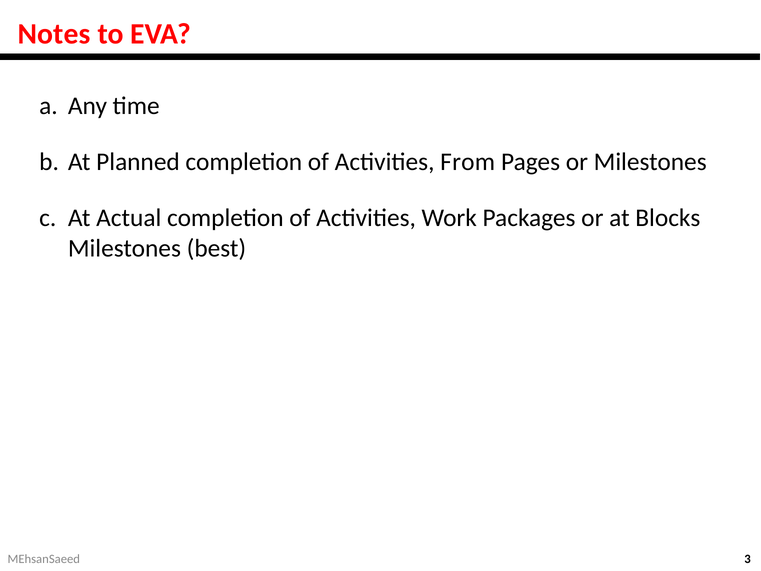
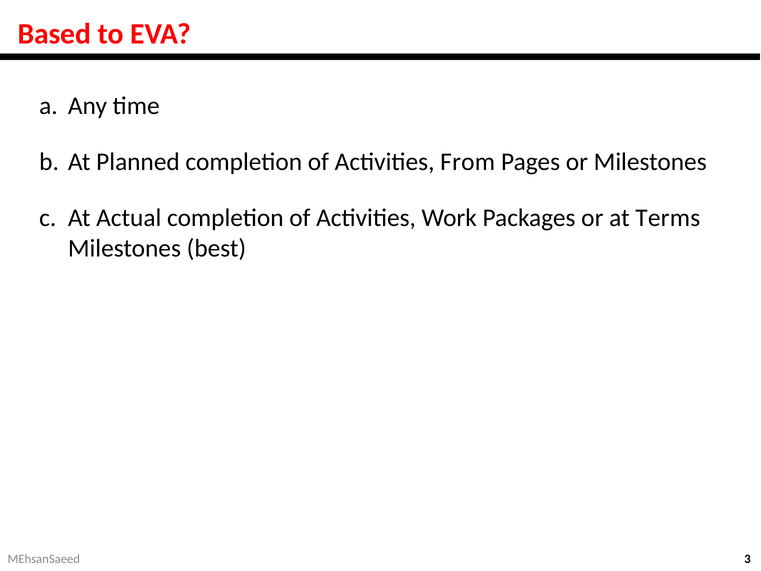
Notes: Notes -> Based
Blocks: Blocks -> Terms
